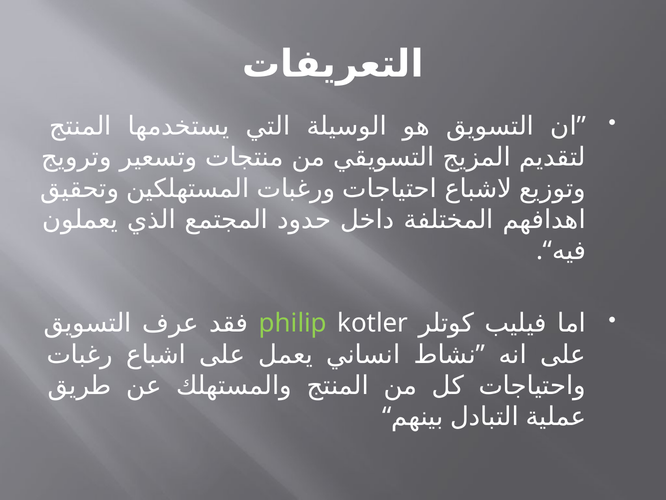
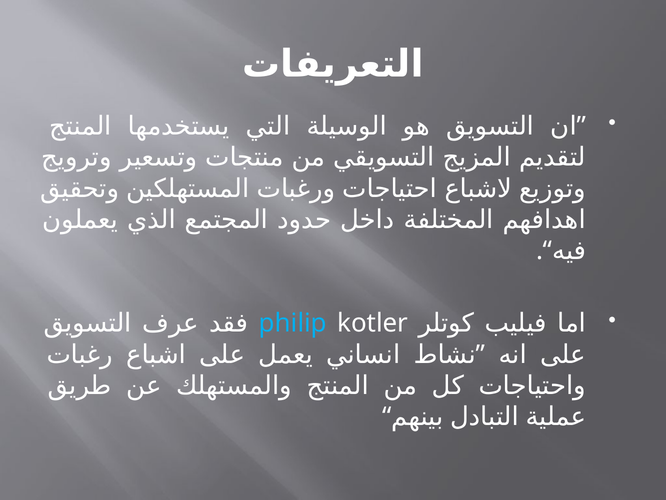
philip colour: light green -> light blue
